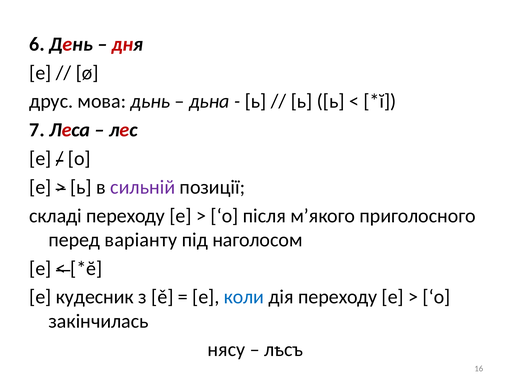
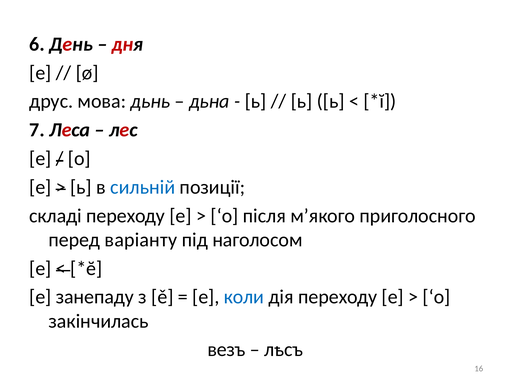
сильній colour: purple -> blue
кудесник: кудесник -> занепаду
нясу: нясу -> везъ
